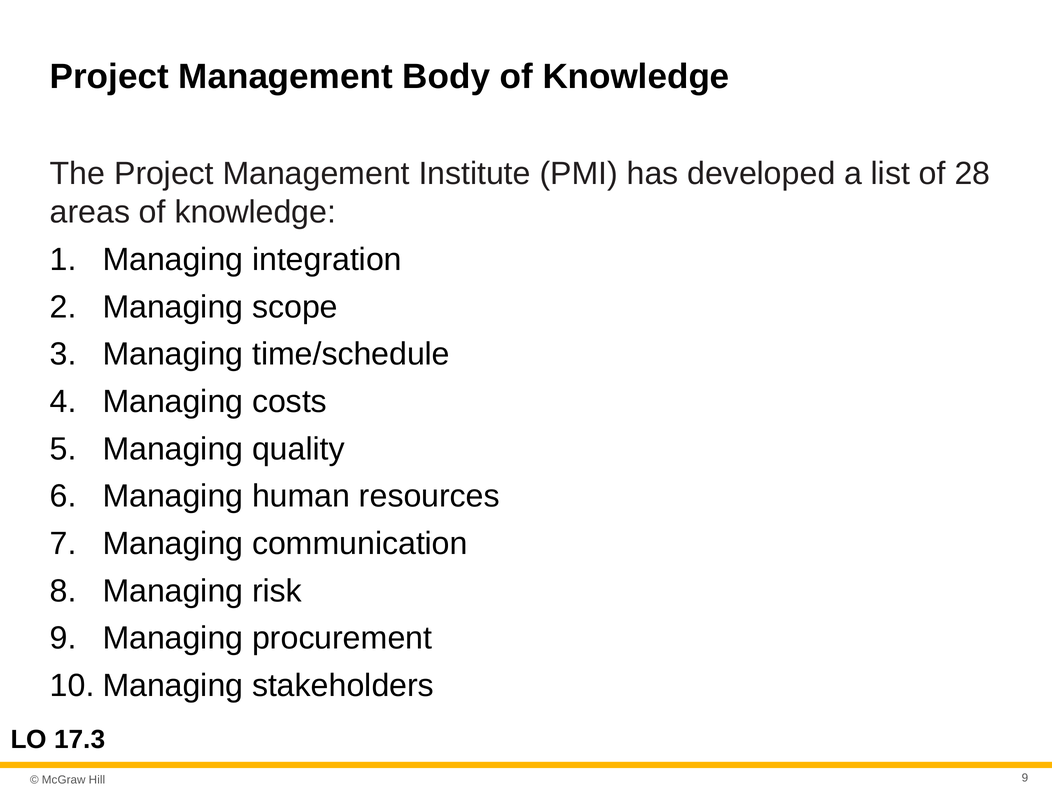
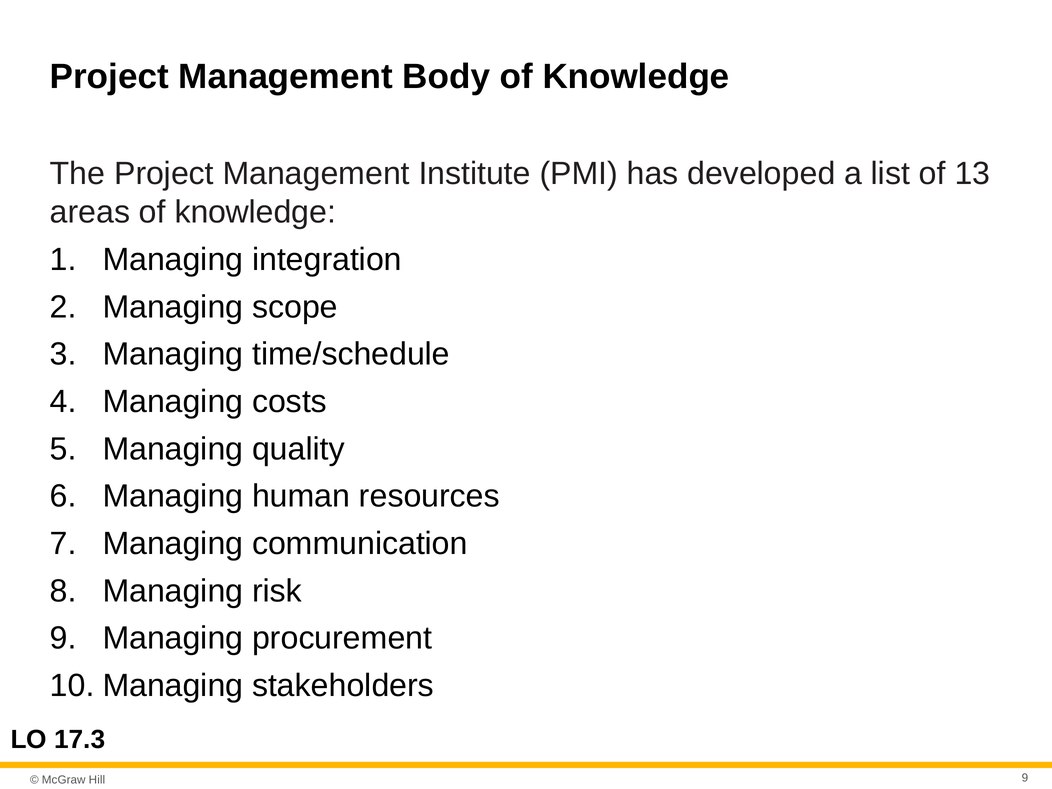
28: 28 -> 13
